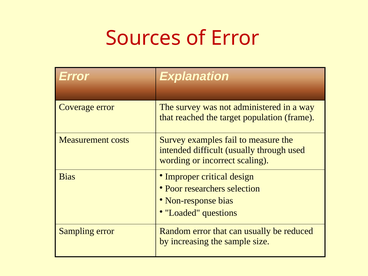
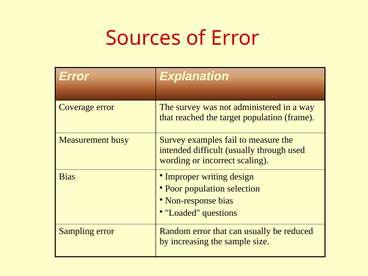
costs: costs -> busy
critical: critical -> writing
Poor researchers: researchers -> population
